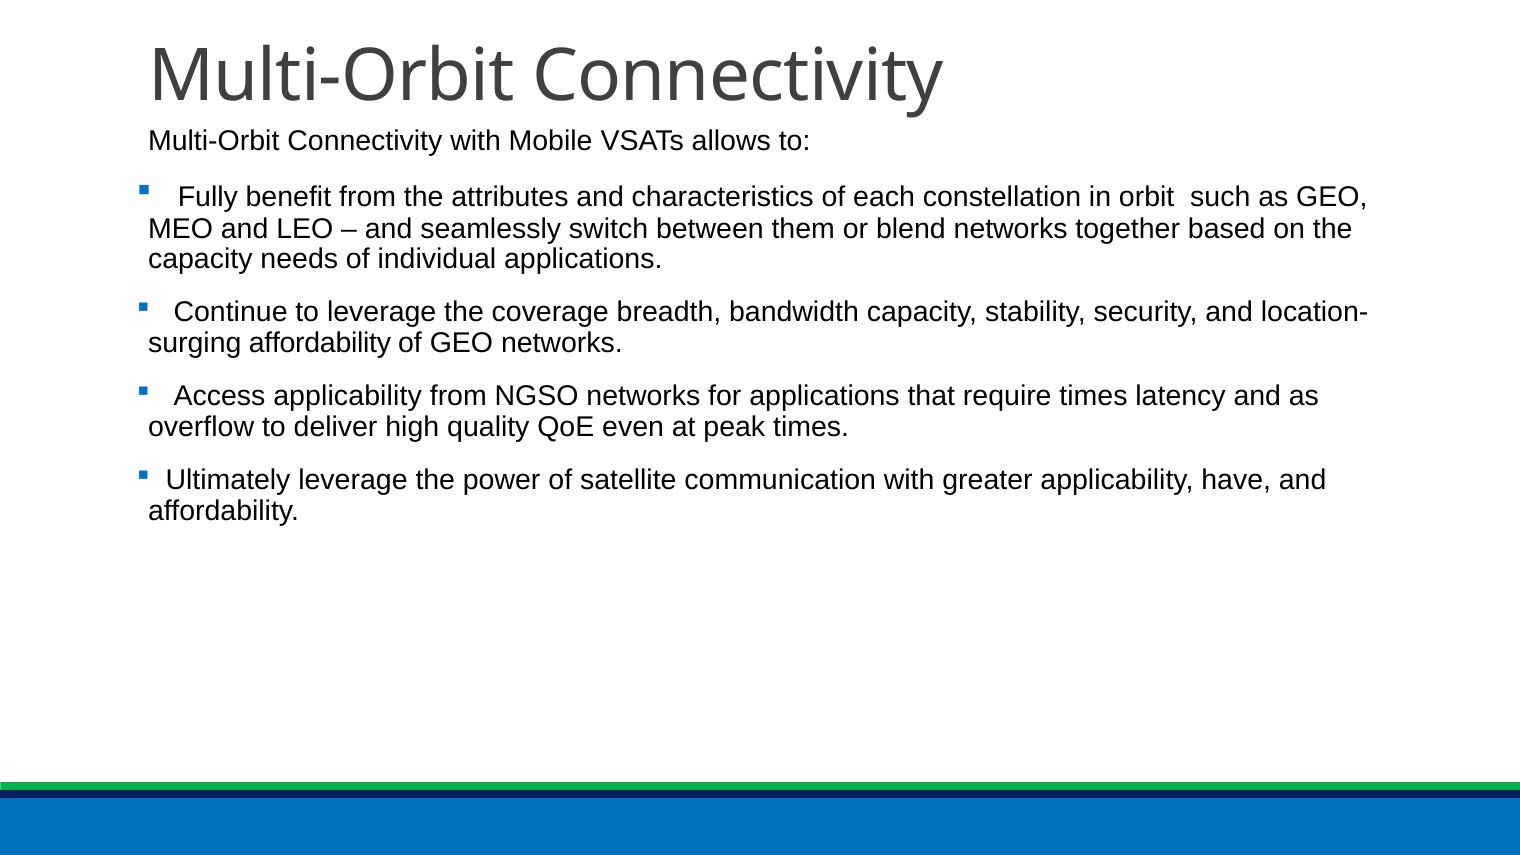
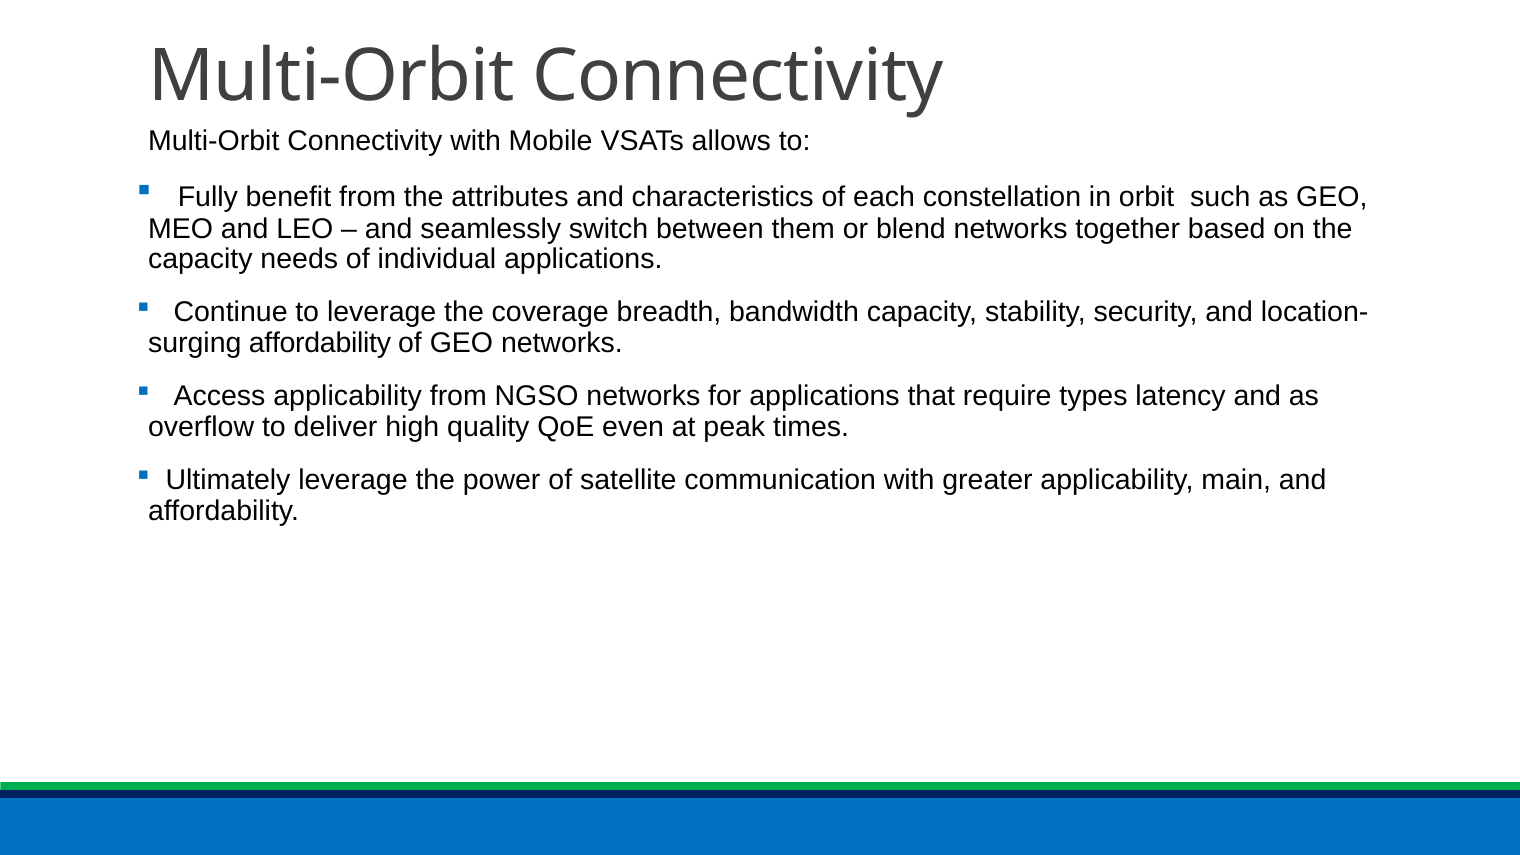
require times: times -> types
have: have -> main
